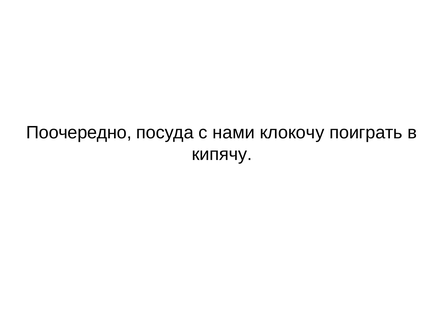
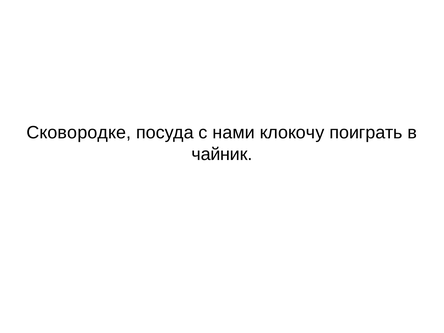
Поочередно: Поочередно -> Сковородке
кипячу: кипячу -> чайник
